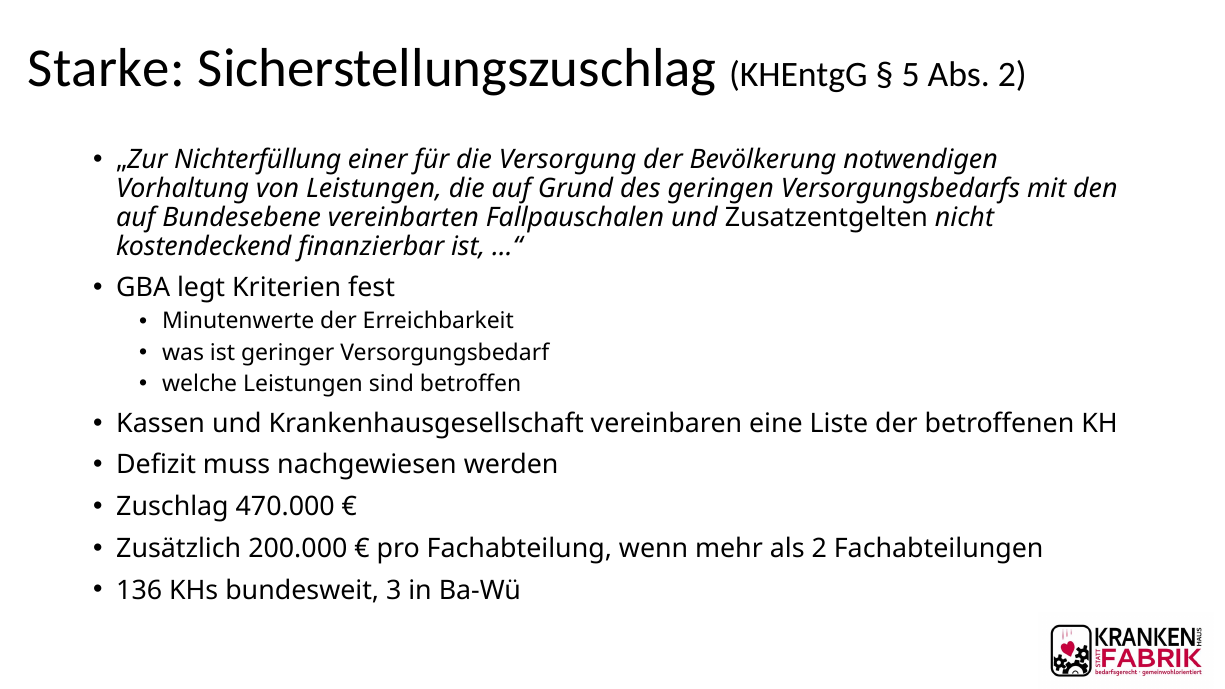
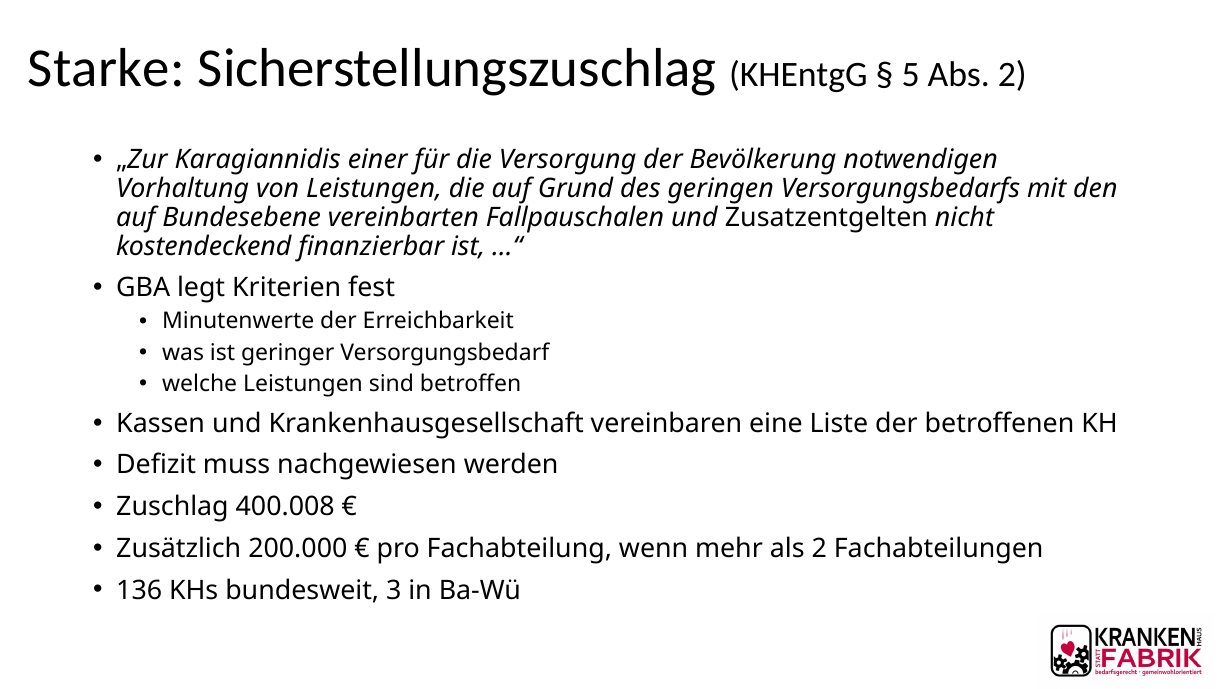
Nichterfüllung: Nichterfüllung -> Karagiannidis
470.000: 470.000 -> 400.008
